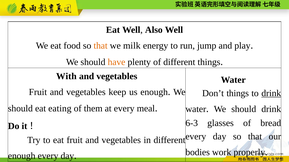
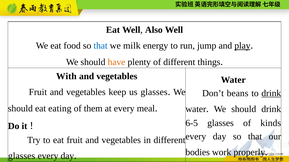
that at (101, 46) colour: orange -> blue
play underline: none -> present
us enough: enough -> glasses
Don’t things: things -> beans
6-3: 6-3 -> 6-5
bread: bread -> kinds
enough at (22, 156): enough -> glasses
